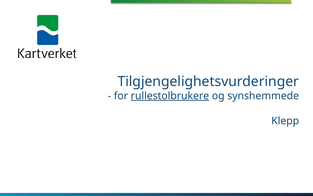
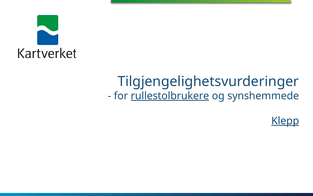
Klepp underline: none -> present
